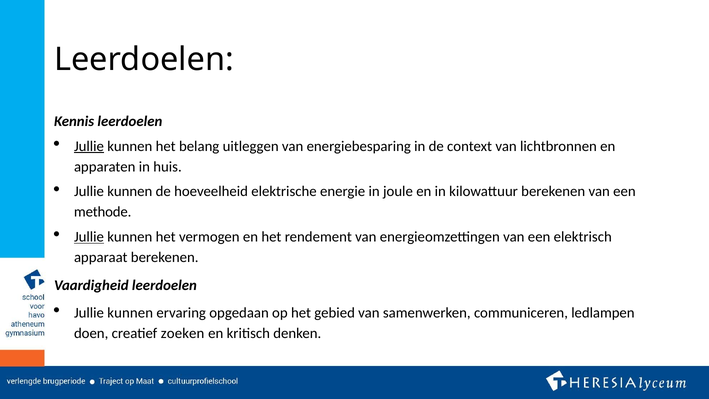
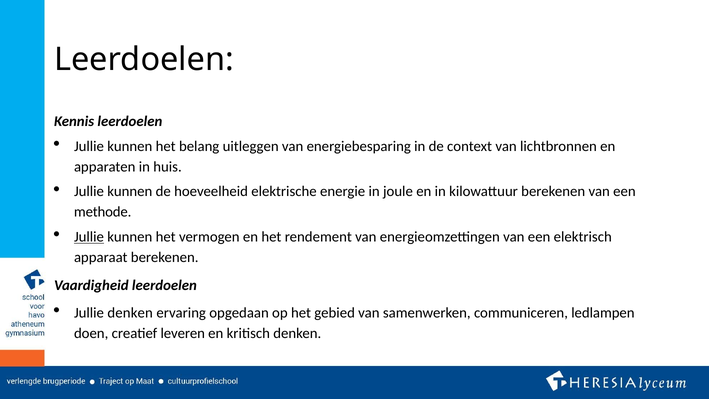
Jullie at (89, 146) underline: present -> none
kunnen at (130, 313): kunnen -> denken
zoeken: zoeken -> leveren
